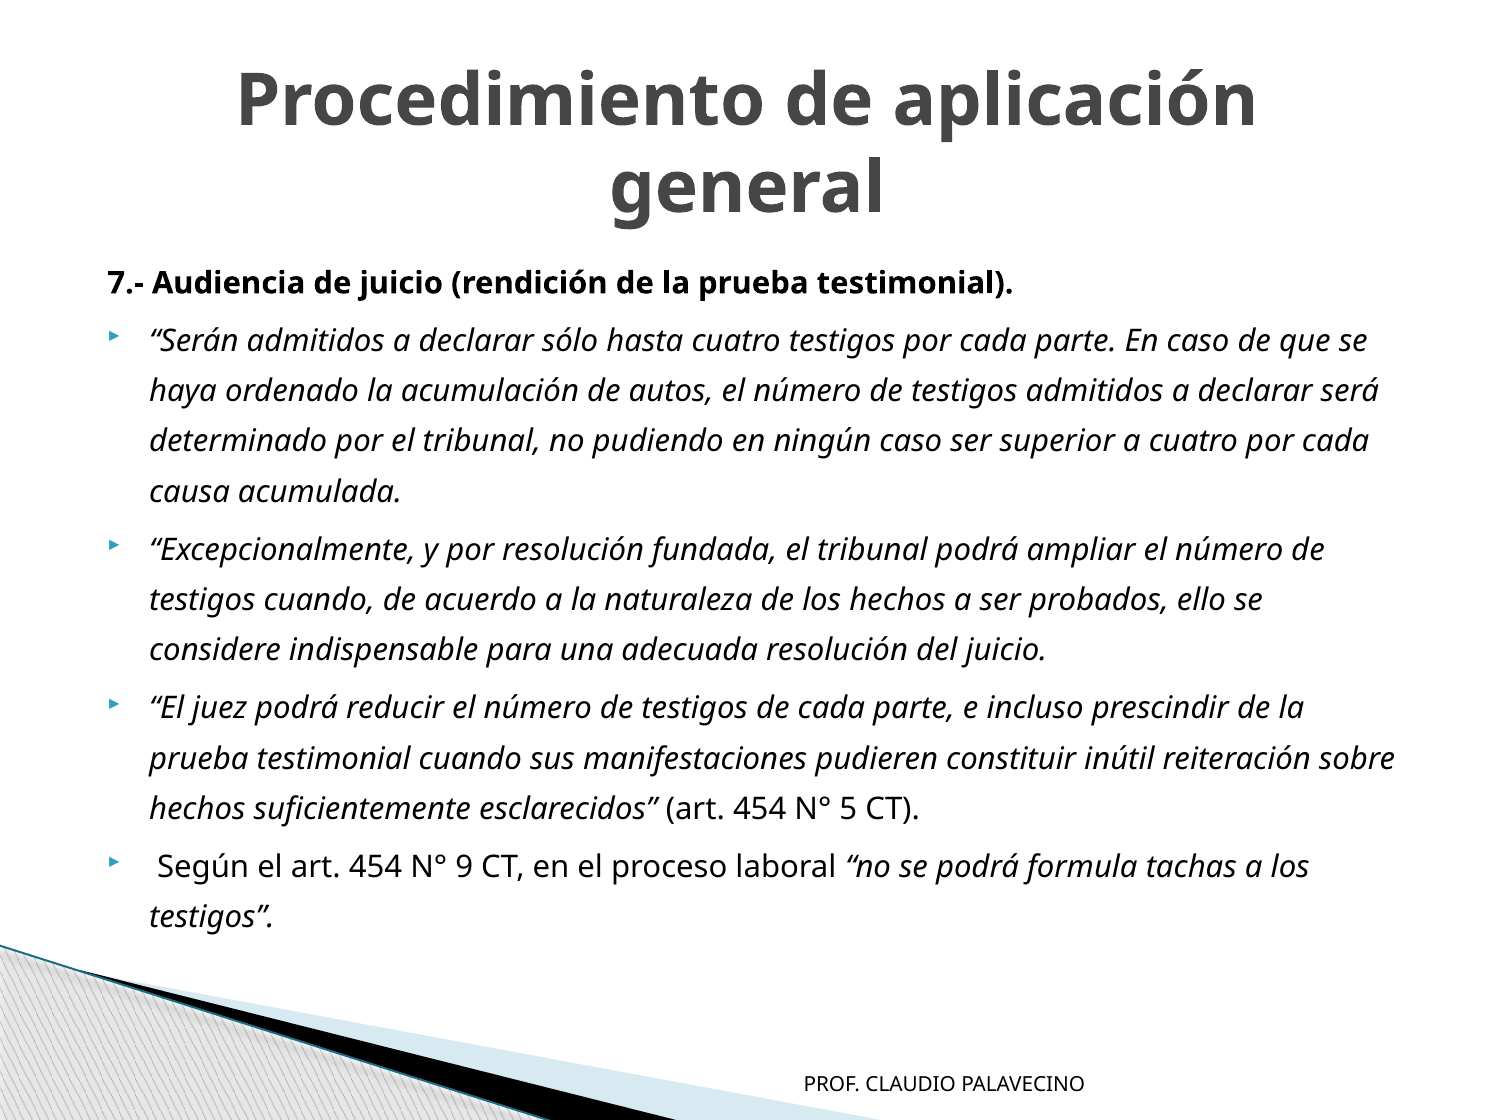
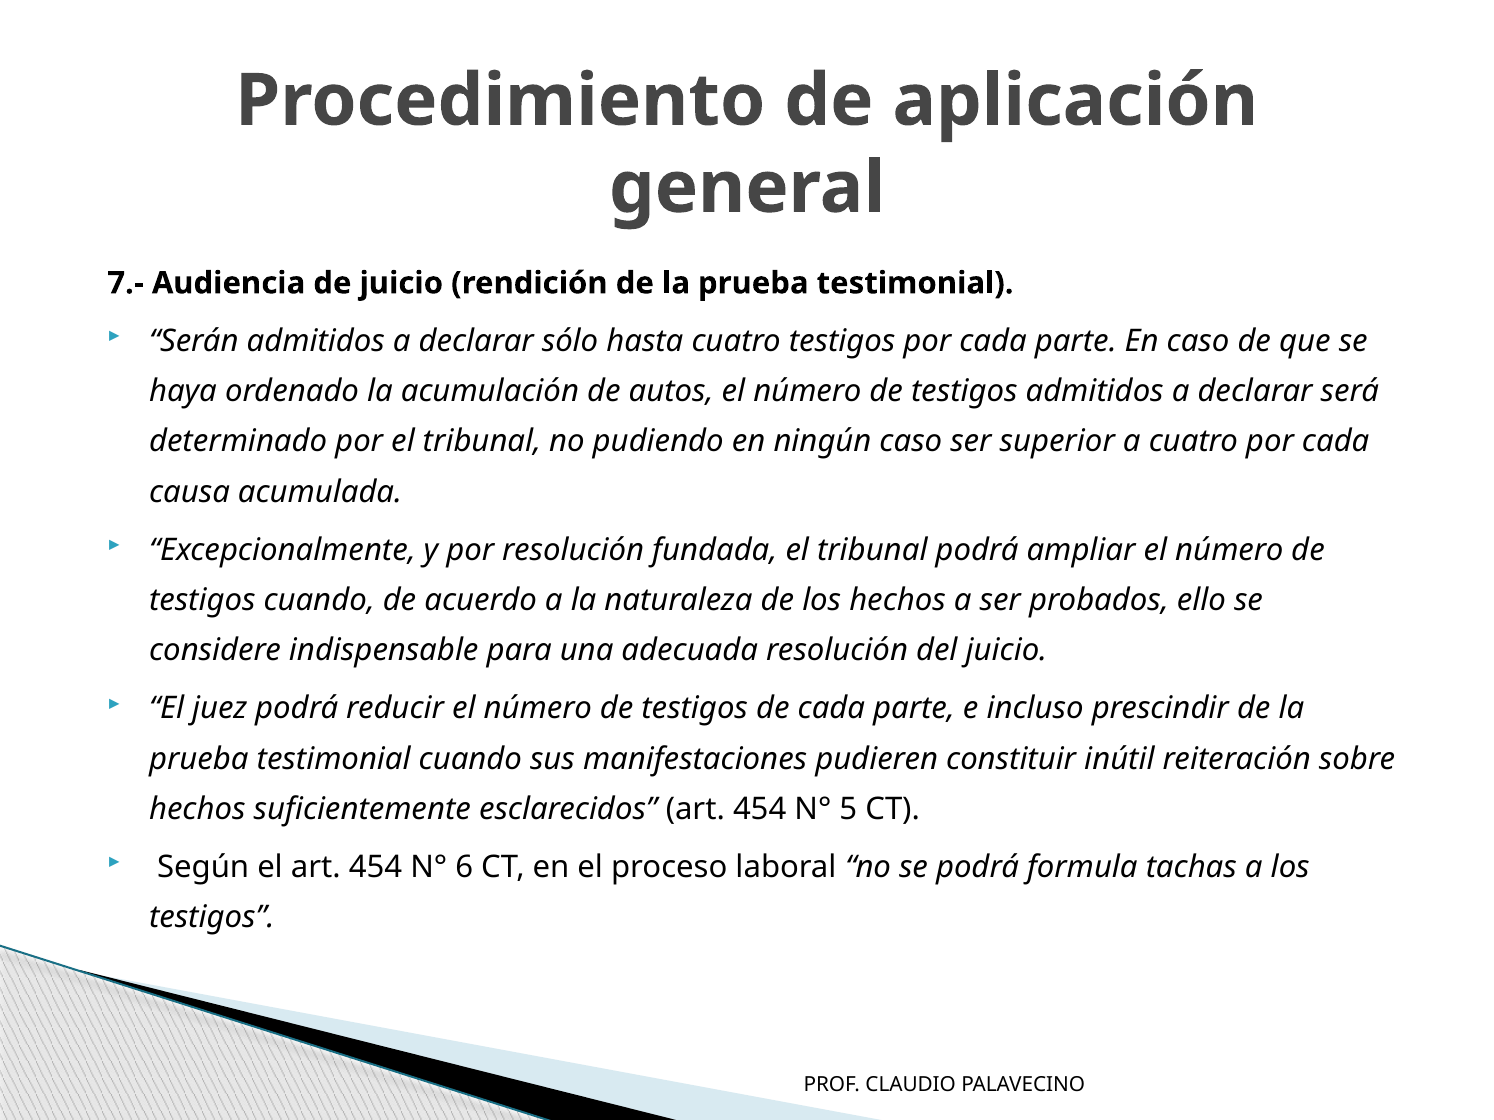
9: 9 -> 6
